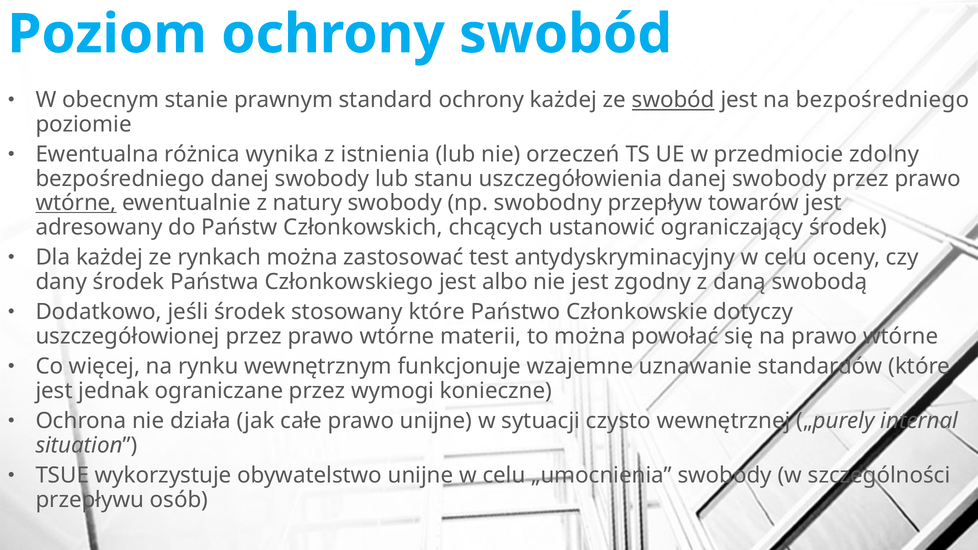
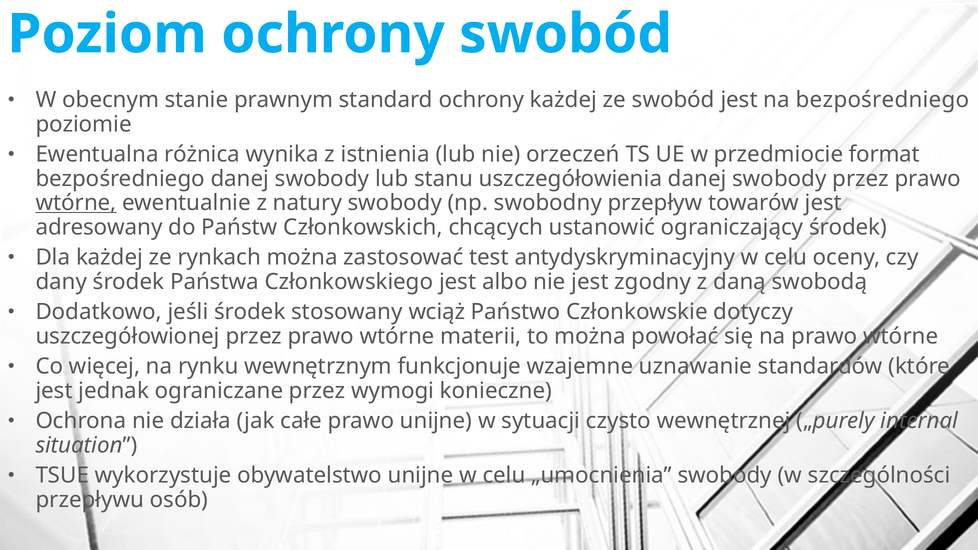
swobód at (673, 100) underline: present -> none
zdolny: zdolny -> format
stosowany które: które -> wciąż
